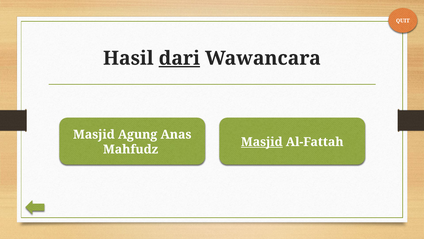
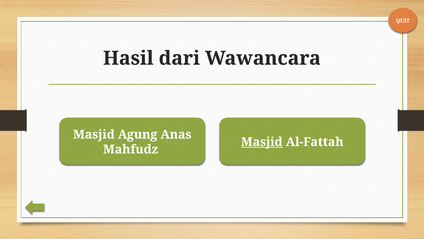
dari underline: present -> none
